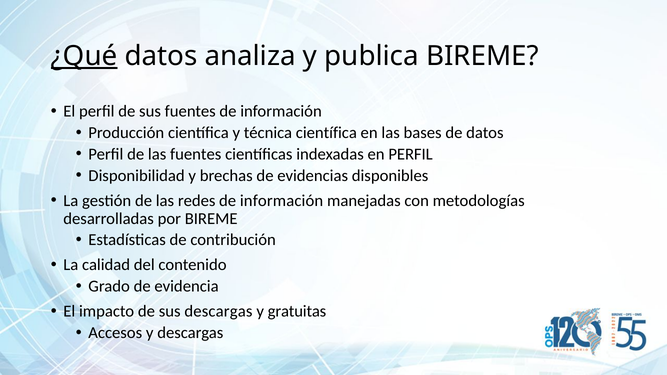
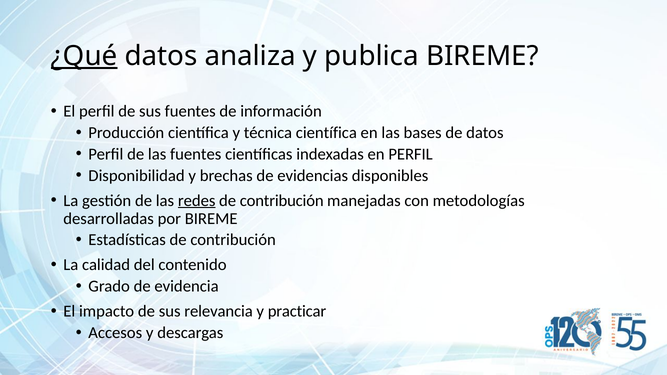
redes underline: none -> present
información at (282, 201): información -> contribución
sus descargas: descargas -> relevancia
gratuitas: gratuitas -> practicar
